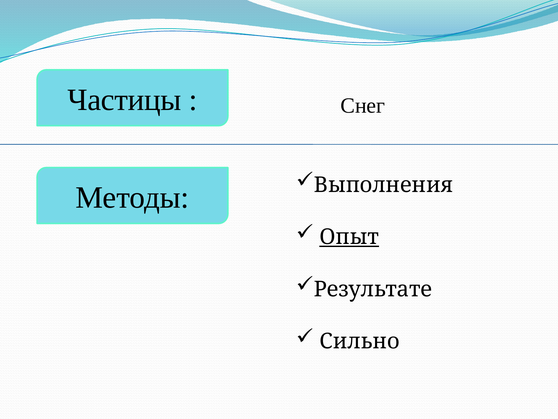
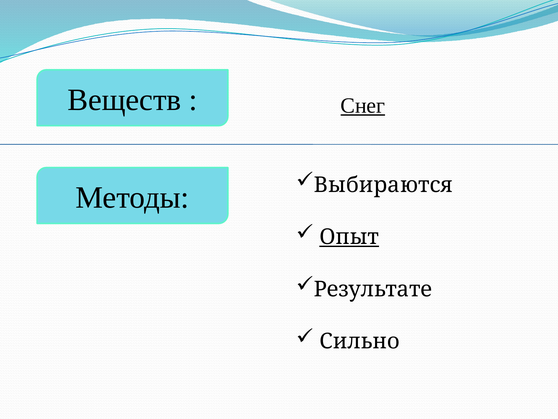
Частицы: Частицы -> Веществ
Снег underline: none -> present
Выполнения: Выполнения -> Выбираются
